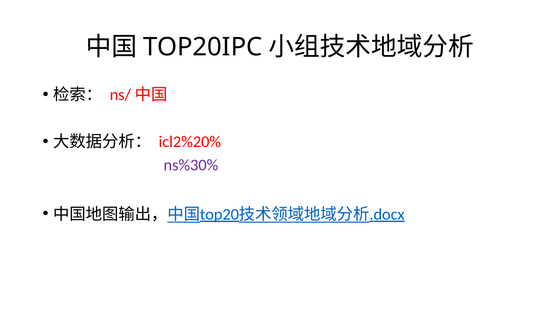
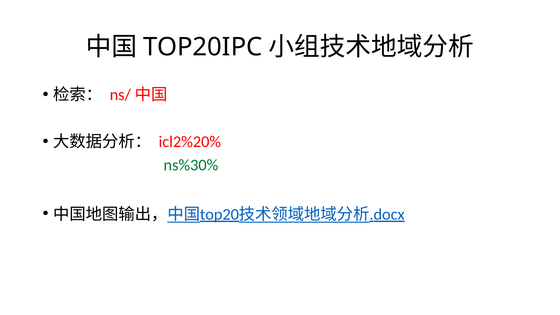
ns%30% colour: purple -> green
